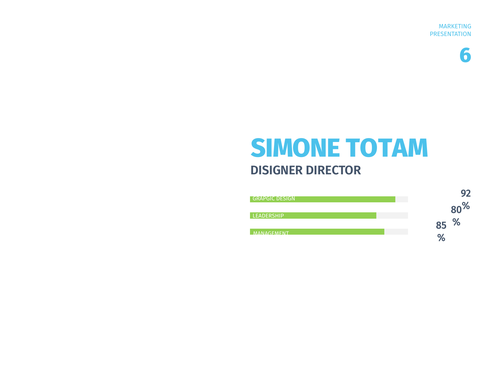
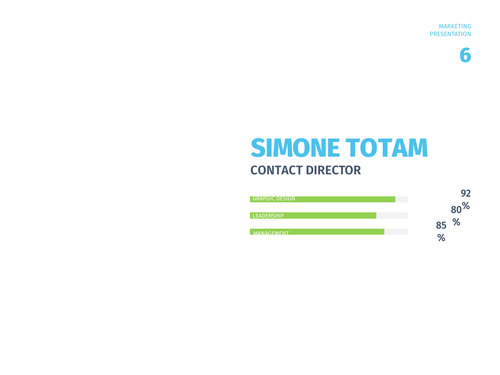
DISIGNER: DISIGNER -> CONTACT
